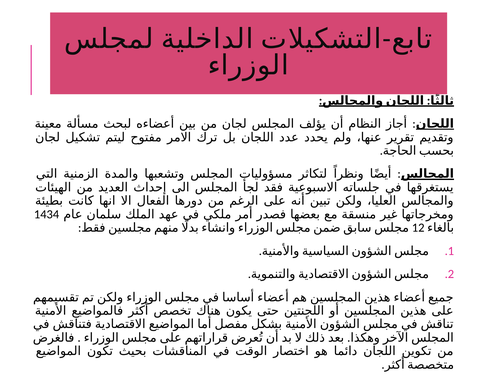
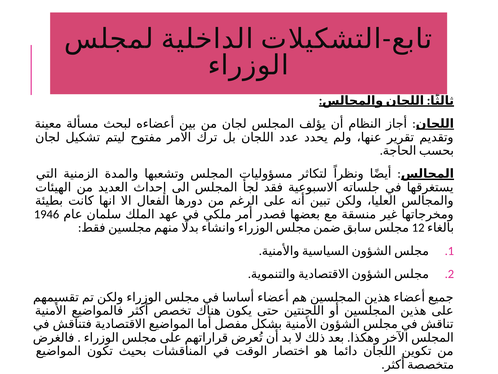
1434: 1434 -> 1946
